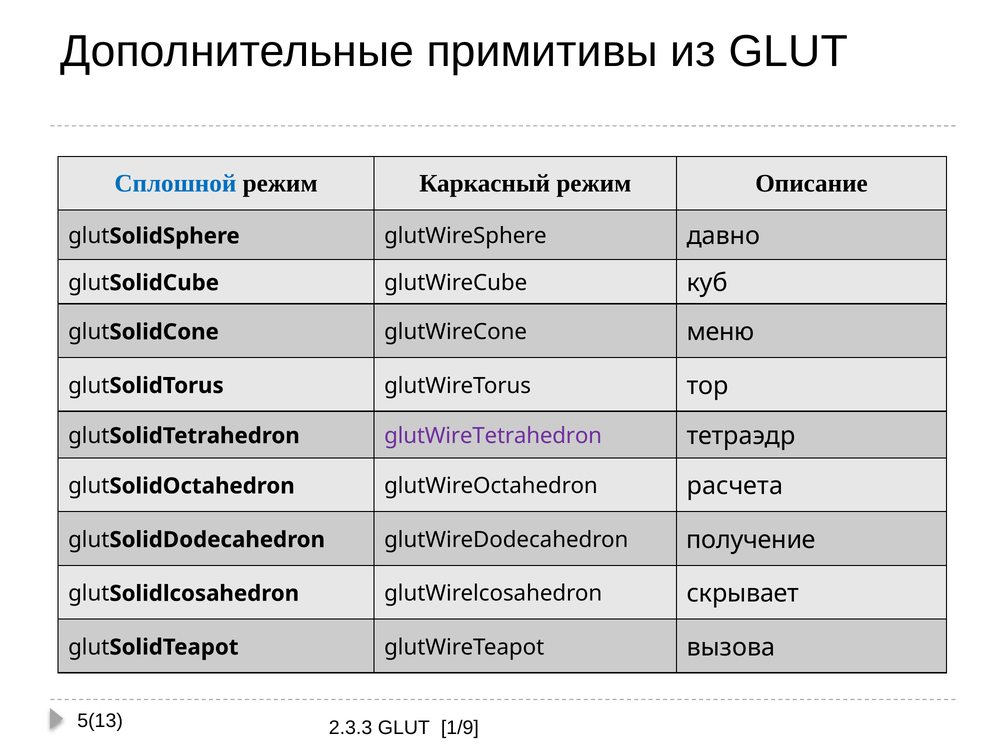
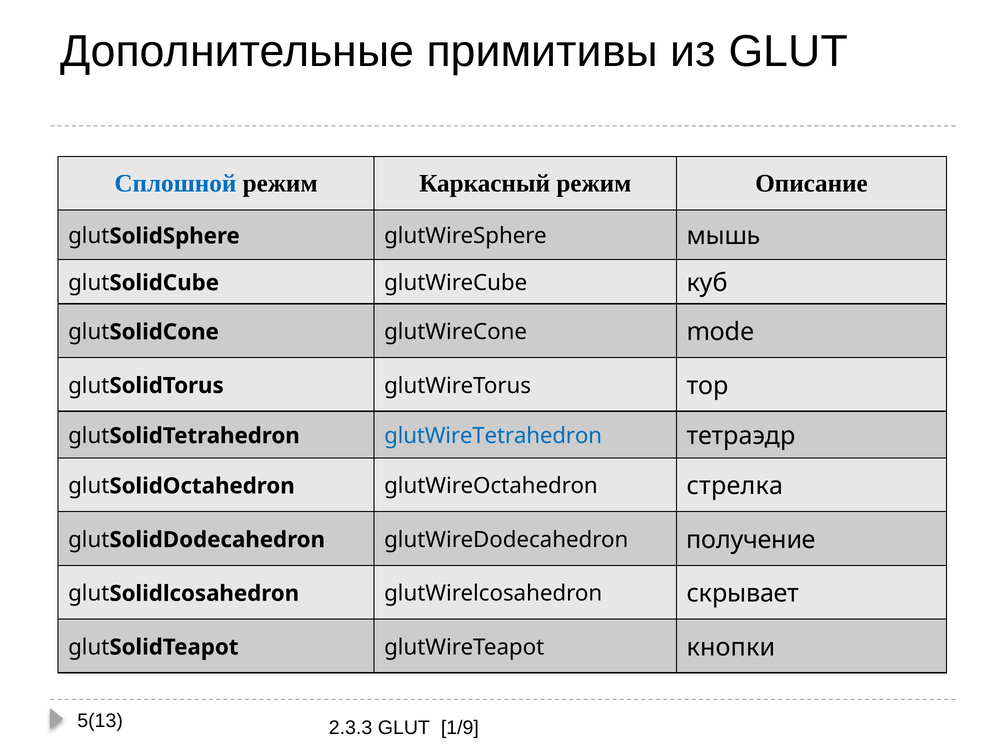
давно: давно -> мышь
меню: меню -> mode
glutWireTetrahedron colour: purple -> blue
расчета: расчета -> стрелка
вызова: вызова -> кнопки
